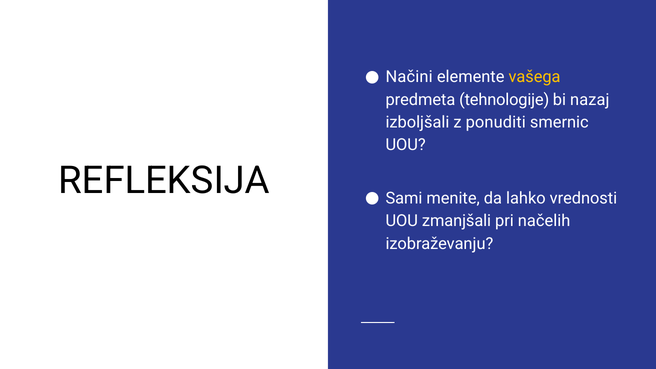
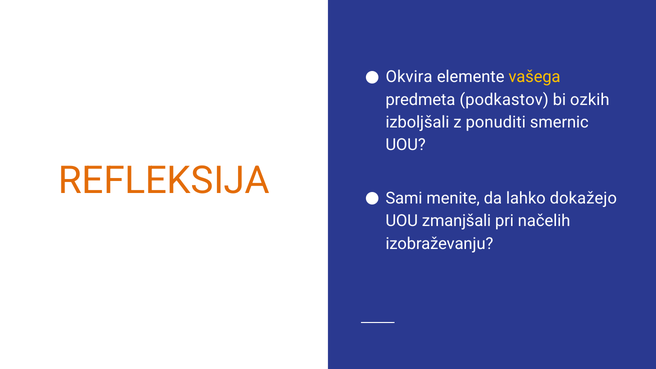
Načini: Načini -> Okvira
tehnologije: tehnologije -> podkastov
nazaj: nazaj -> ozkih
REFLEKSIJA colour: black -> orange
vrednosti: vrednosti -> dokažejo
